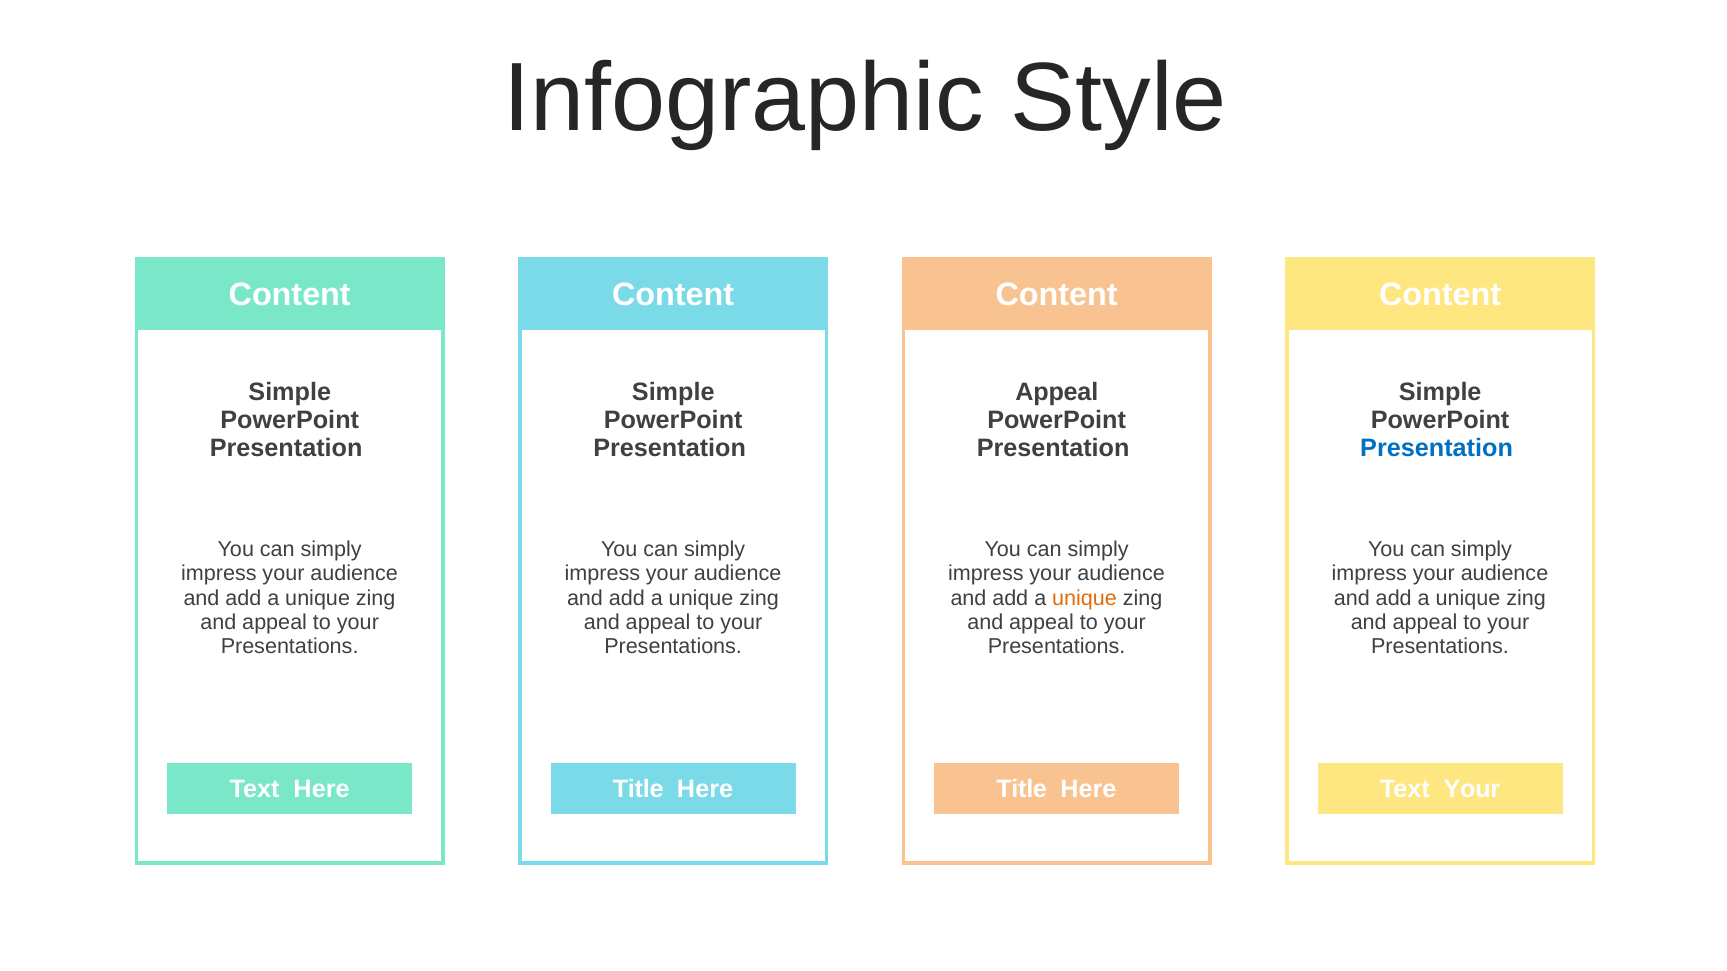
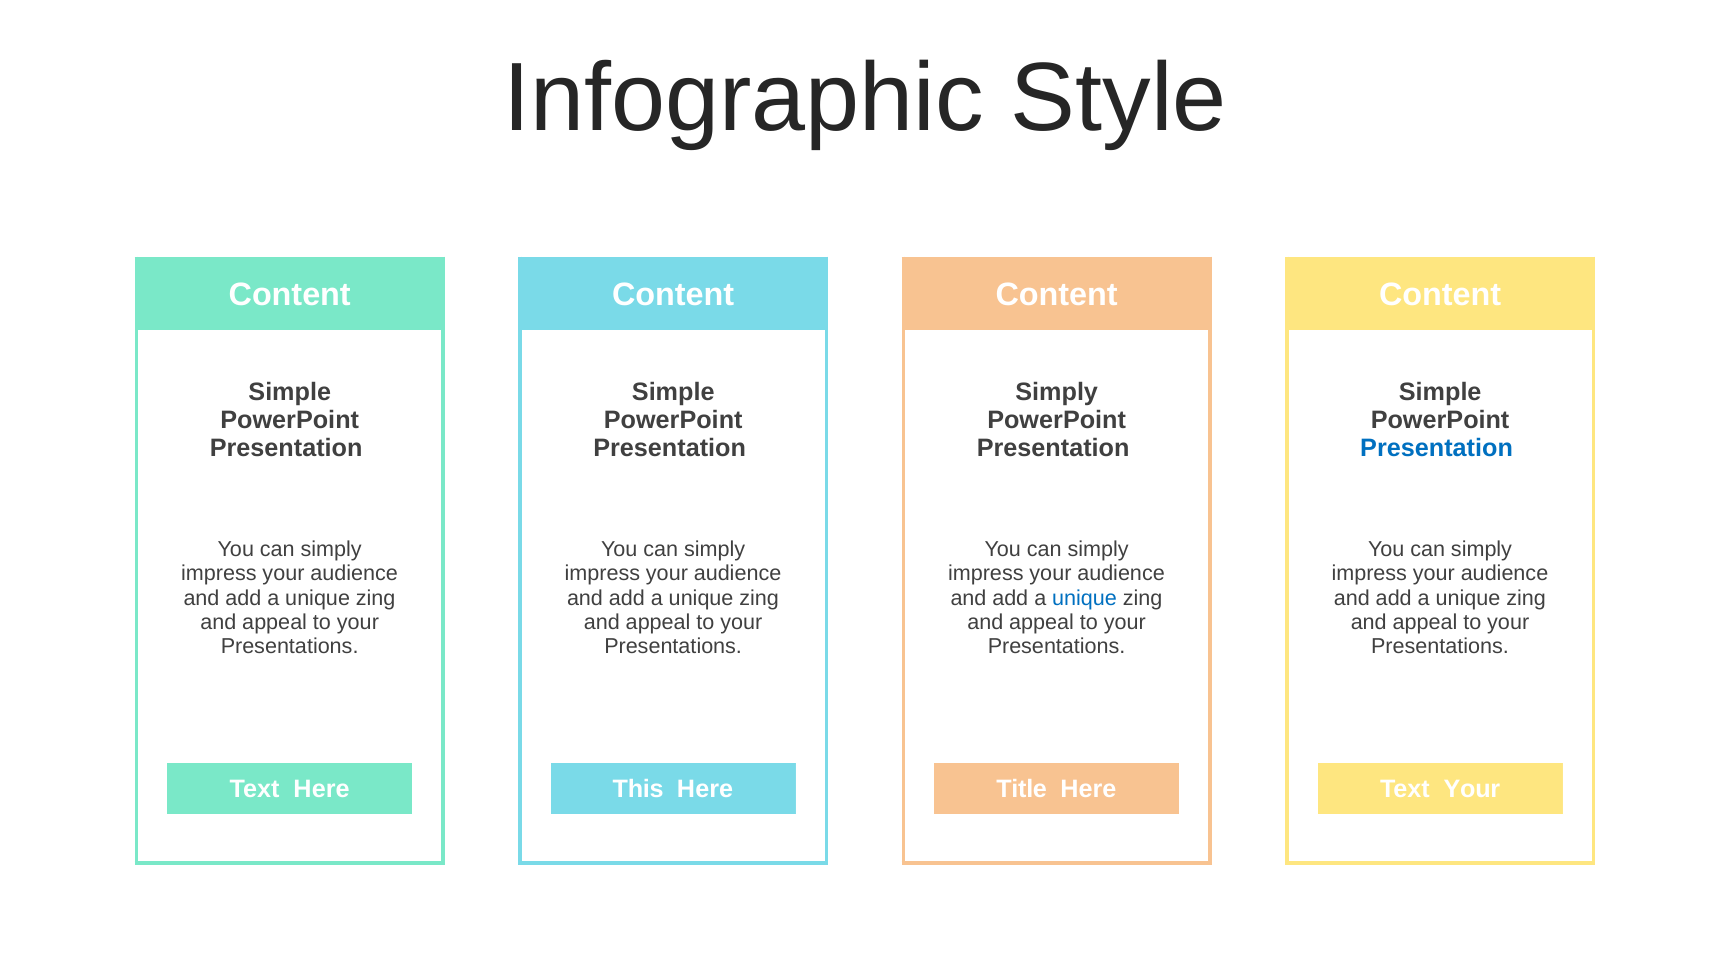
Appeal at (1057, 392): Appeal -> Simply
unique at (1085, 598) colour: orange -> blue
Title at (638, 789): Title -> This
